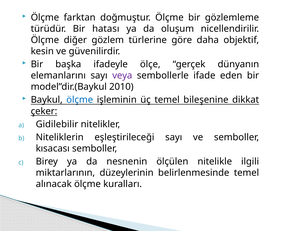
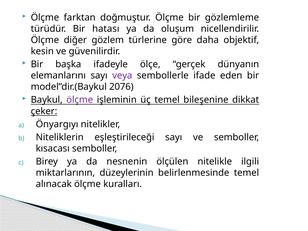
2010: 2010 -> 2076
ölçme at (80, 100) colour: blue -> purple
Gidilebilir: Gidilebilir -> Önyargıyı
